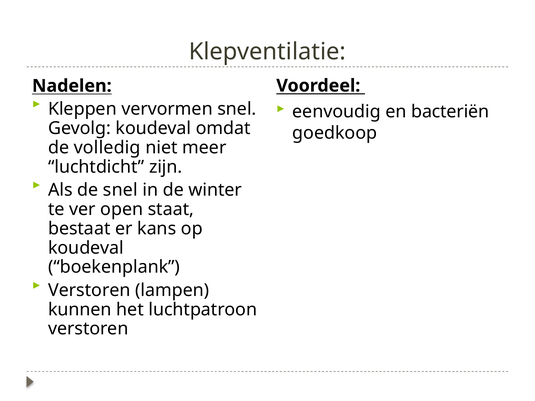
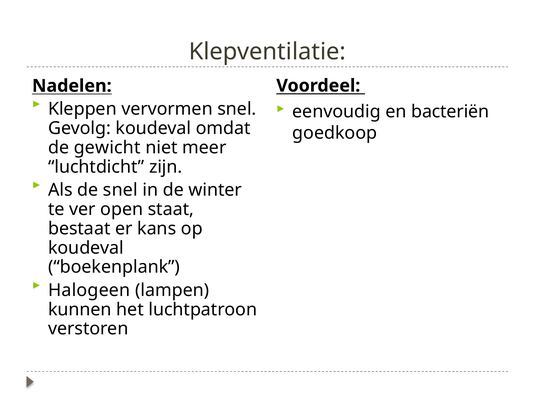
volledig: volledig -> gewicht
Verstoren at (89, 290): Verstoren -> Halogeen
